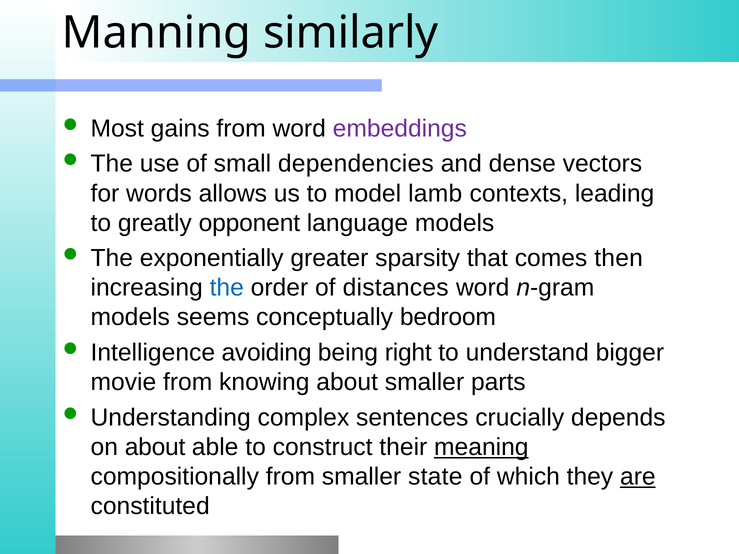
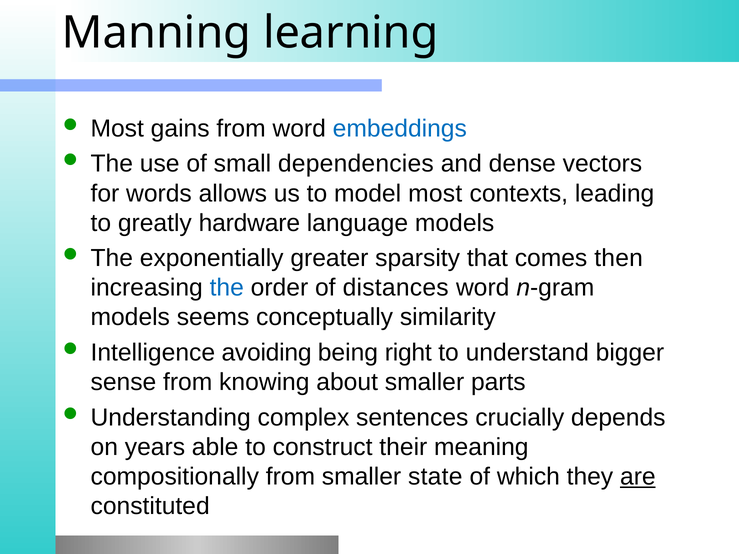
similarly: similarly -> learning
embeddings colour: purple -> blue
model lamb: lamb -> most
opponent: opponent -> hardware
bedroom: bedroom -> similarity
movie: movie -> sense
on about: about -> years
meaning underline: present -> none
